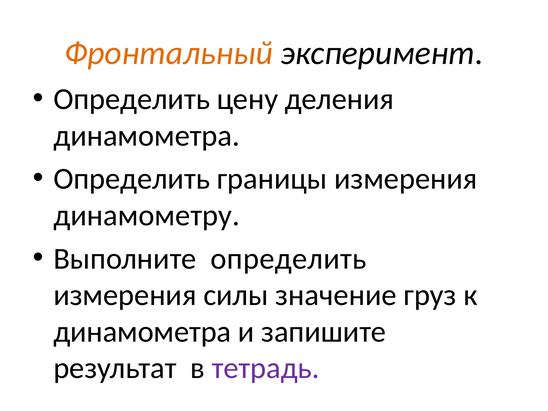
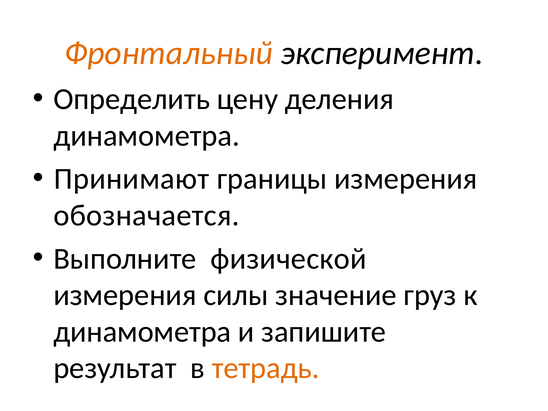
Определить at (132, 179): Определить -> Принимают
динамометру: динамометру -> обозначается
Выполните определить: определить -> физической
тетрадь colour: purple -> orange
